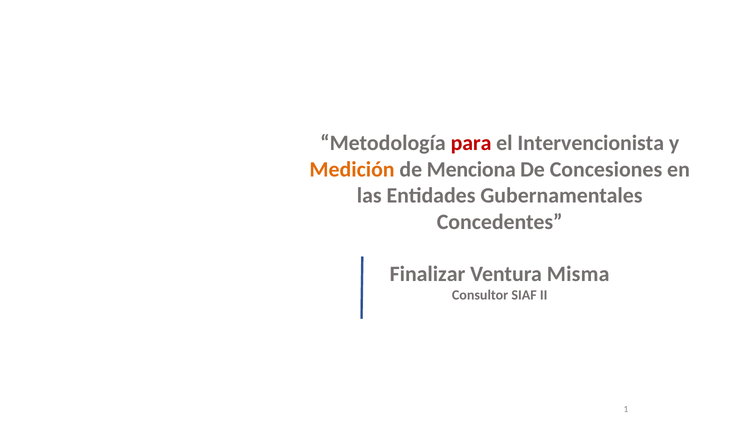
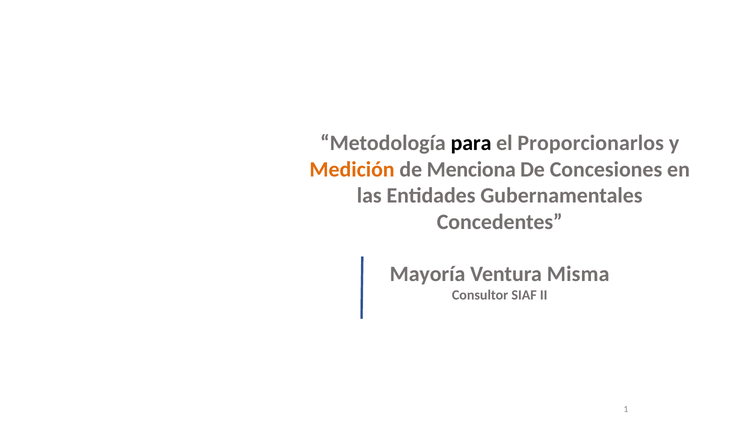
para colour: red -> black
Intervencionista: Intervencionista -> Proporcionarlos
Finalizar: Finalizar -> Mayoría
